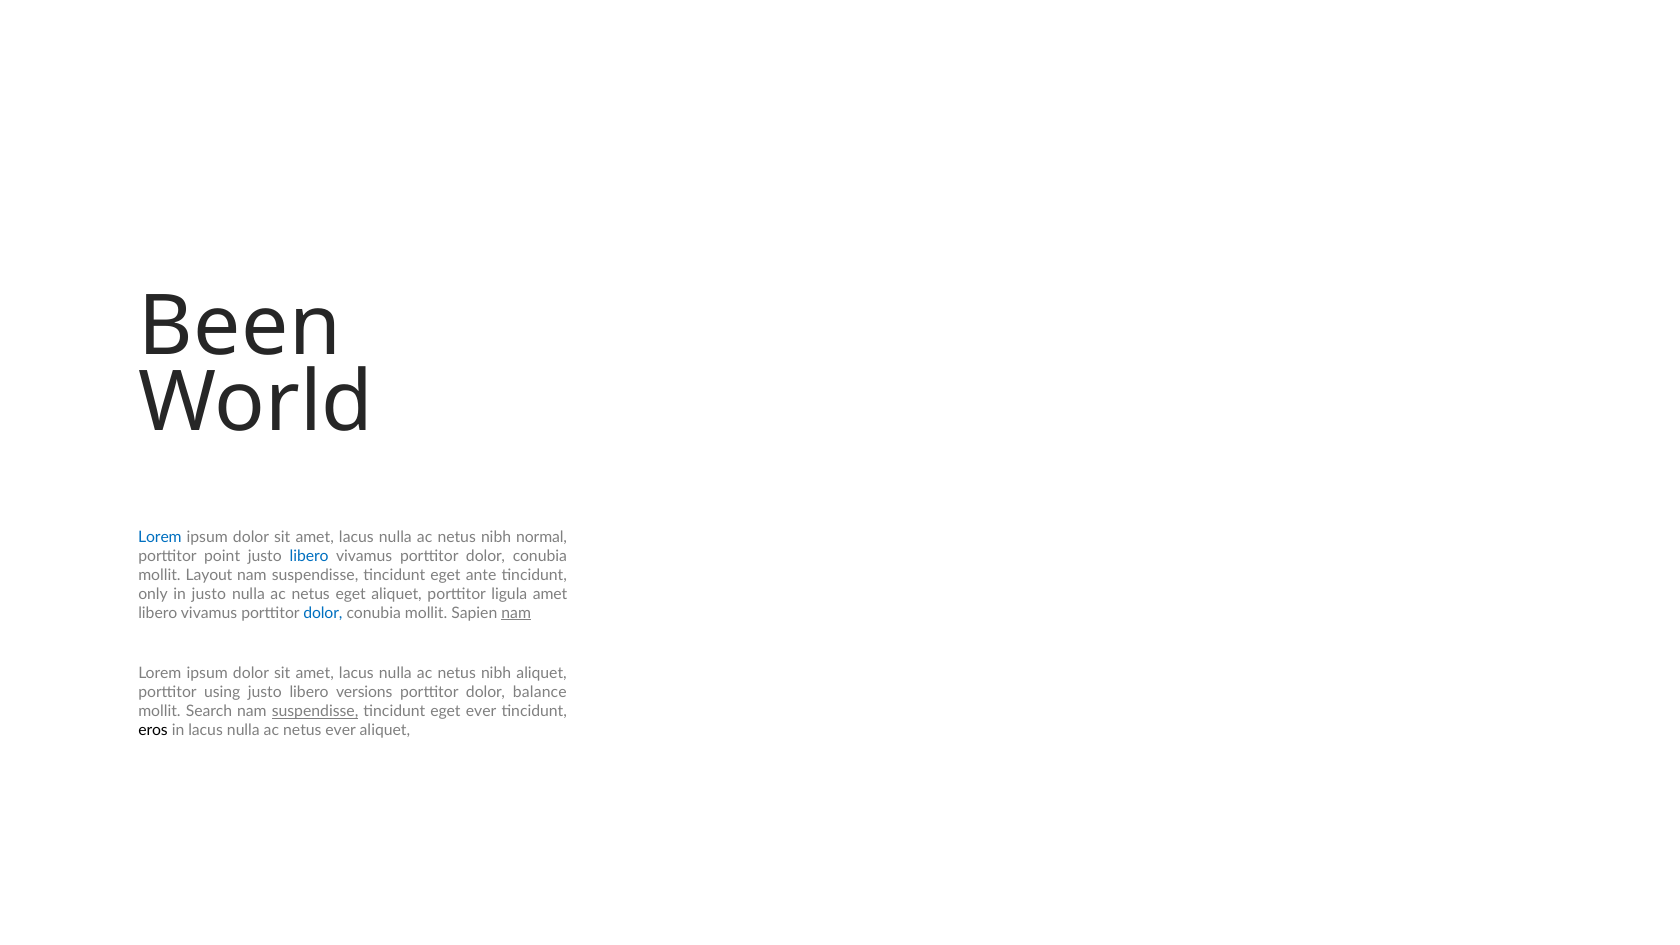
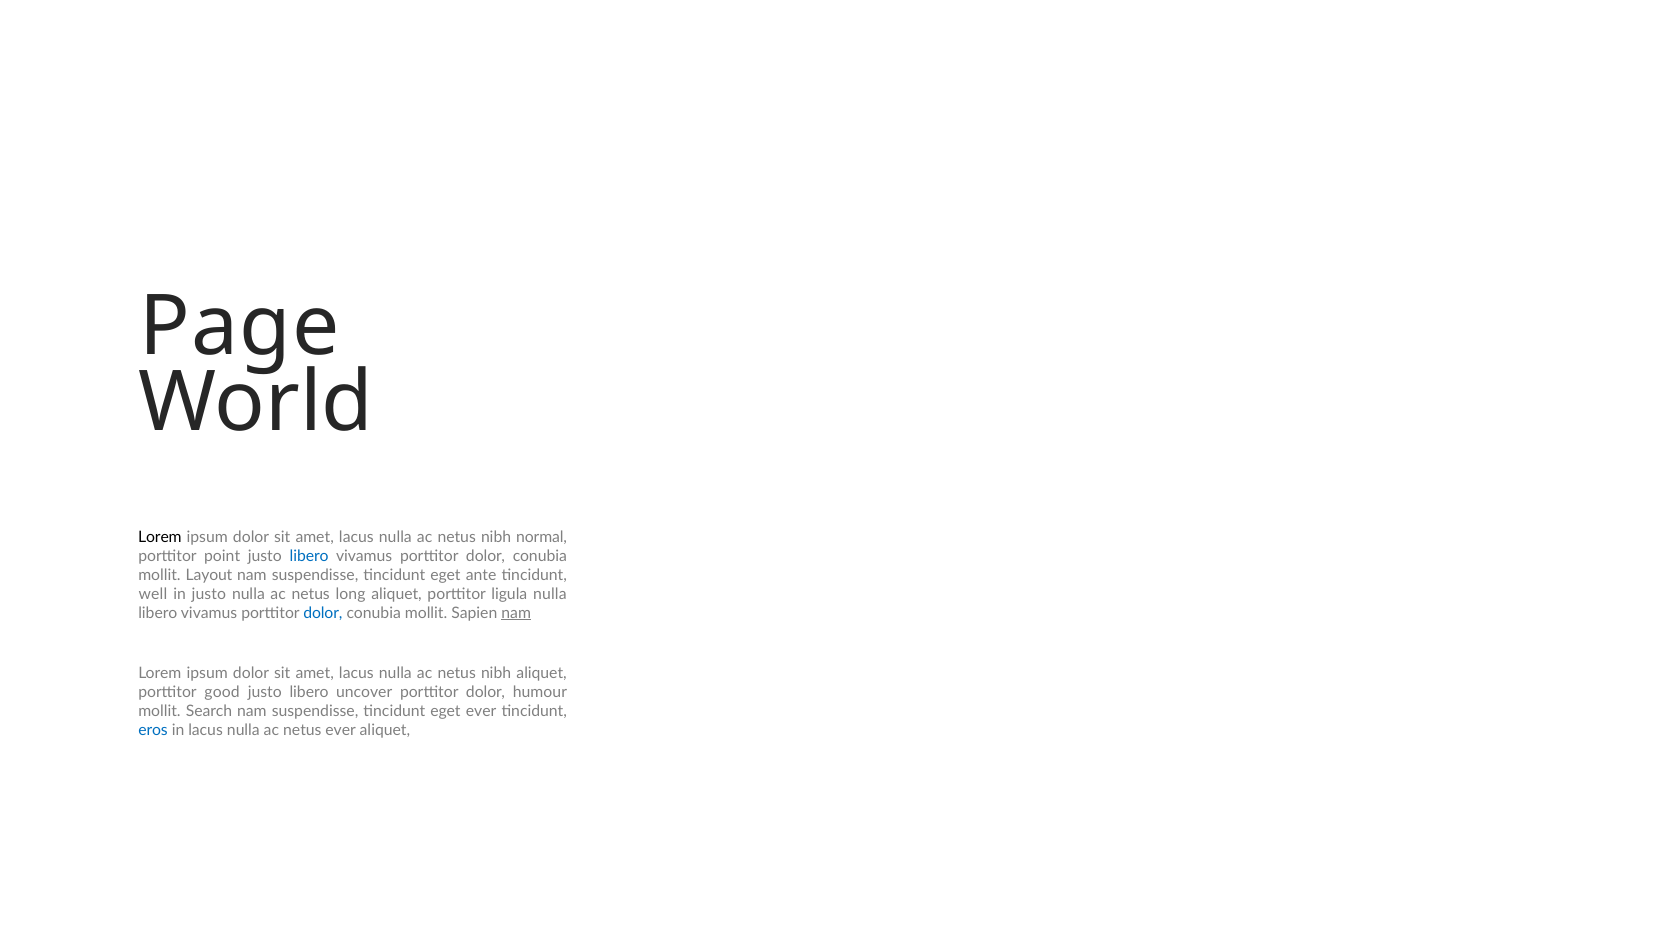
Been: Been -> Page
Lorem at (160, 537) colour: blue -> black
only: only -> well
netus eget: eget -> long
ligula amet: amet -> nulla
using: using -> good
versions: versions -> uncover
balance: balance -> humour
suspendisse at (315, 711) underline: present -> none
eros colour: black -> blue
